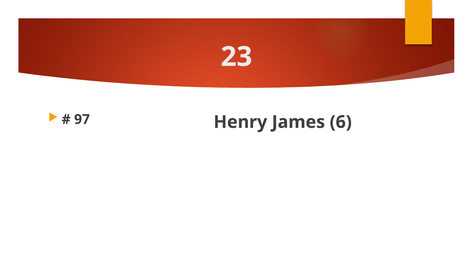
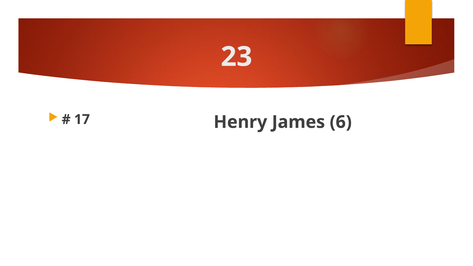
97: 97 -> 17
